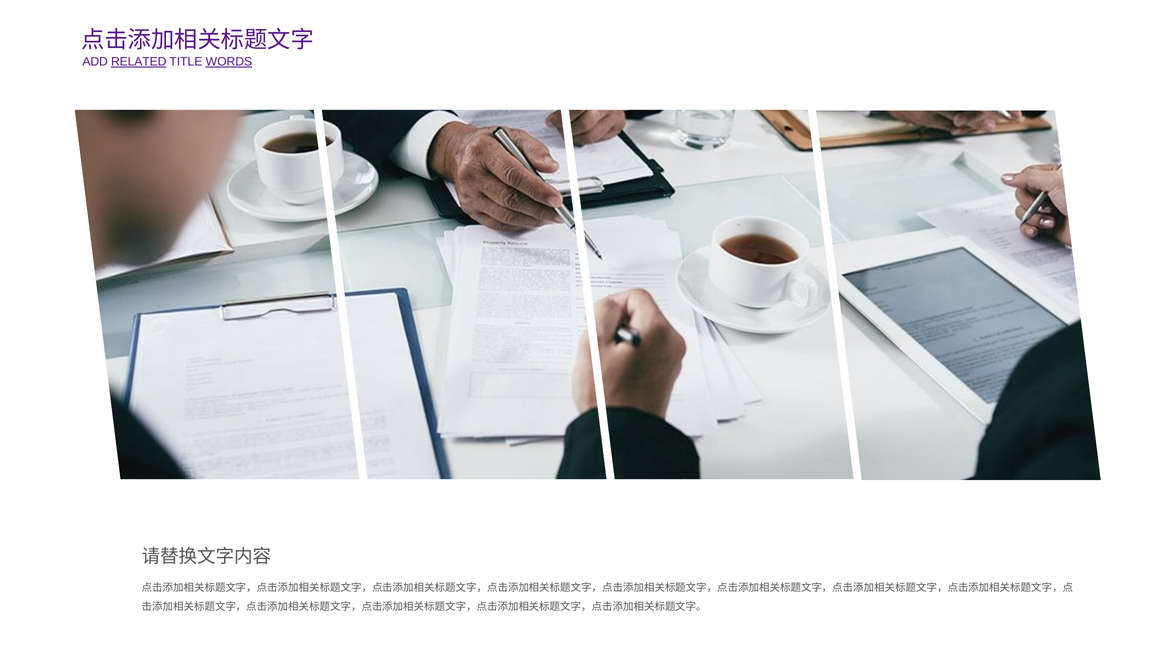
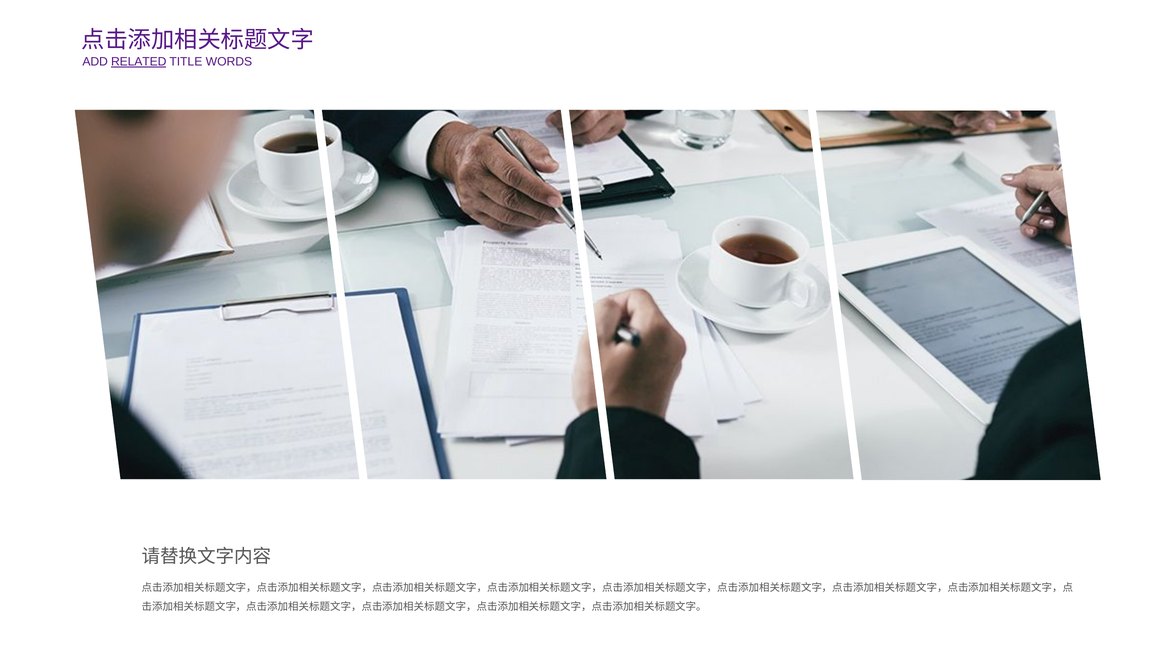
WORDS underline: present -> none
